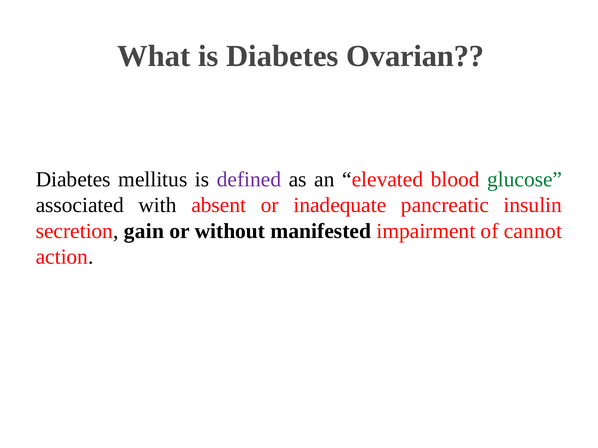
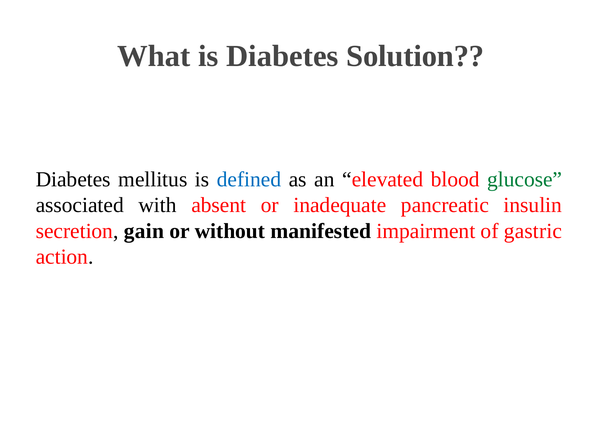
Ovarian: Ovarian -> Solution
defined colour: purple -> blue
cannot: cannot -> gastric
